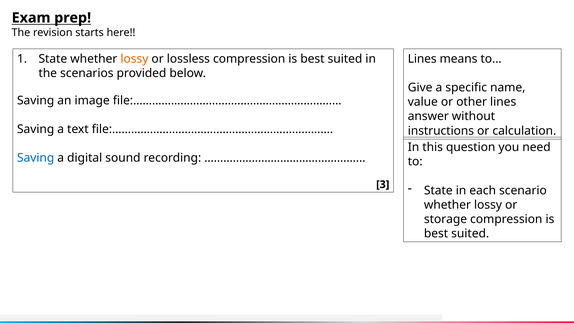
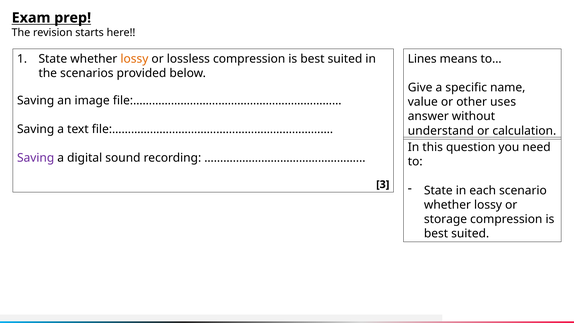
other lines: lines -> uses
instructions: instructions -> understand
Saving at (36, 158) colour: blue -> purple
